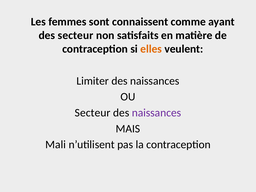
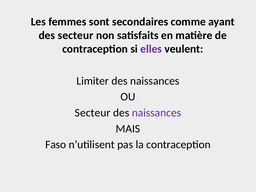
connaissent: connaissent -> secondaires
elles colour: orange -> purple
Mali: Mali -> Faso
